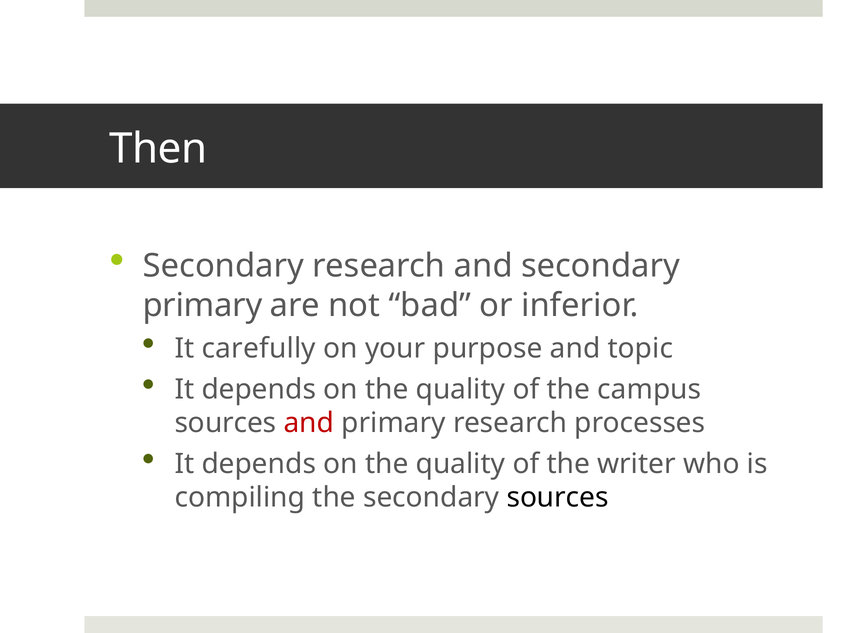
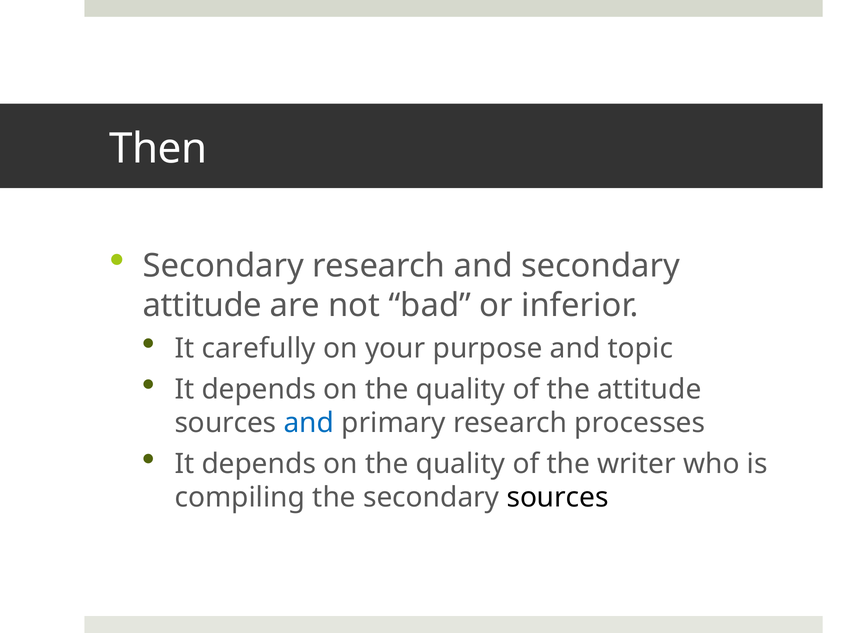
primary at (202, 305): primary -> attitude
the campus: campus -> attitude
and at (309, 423) colour: red -> blue
